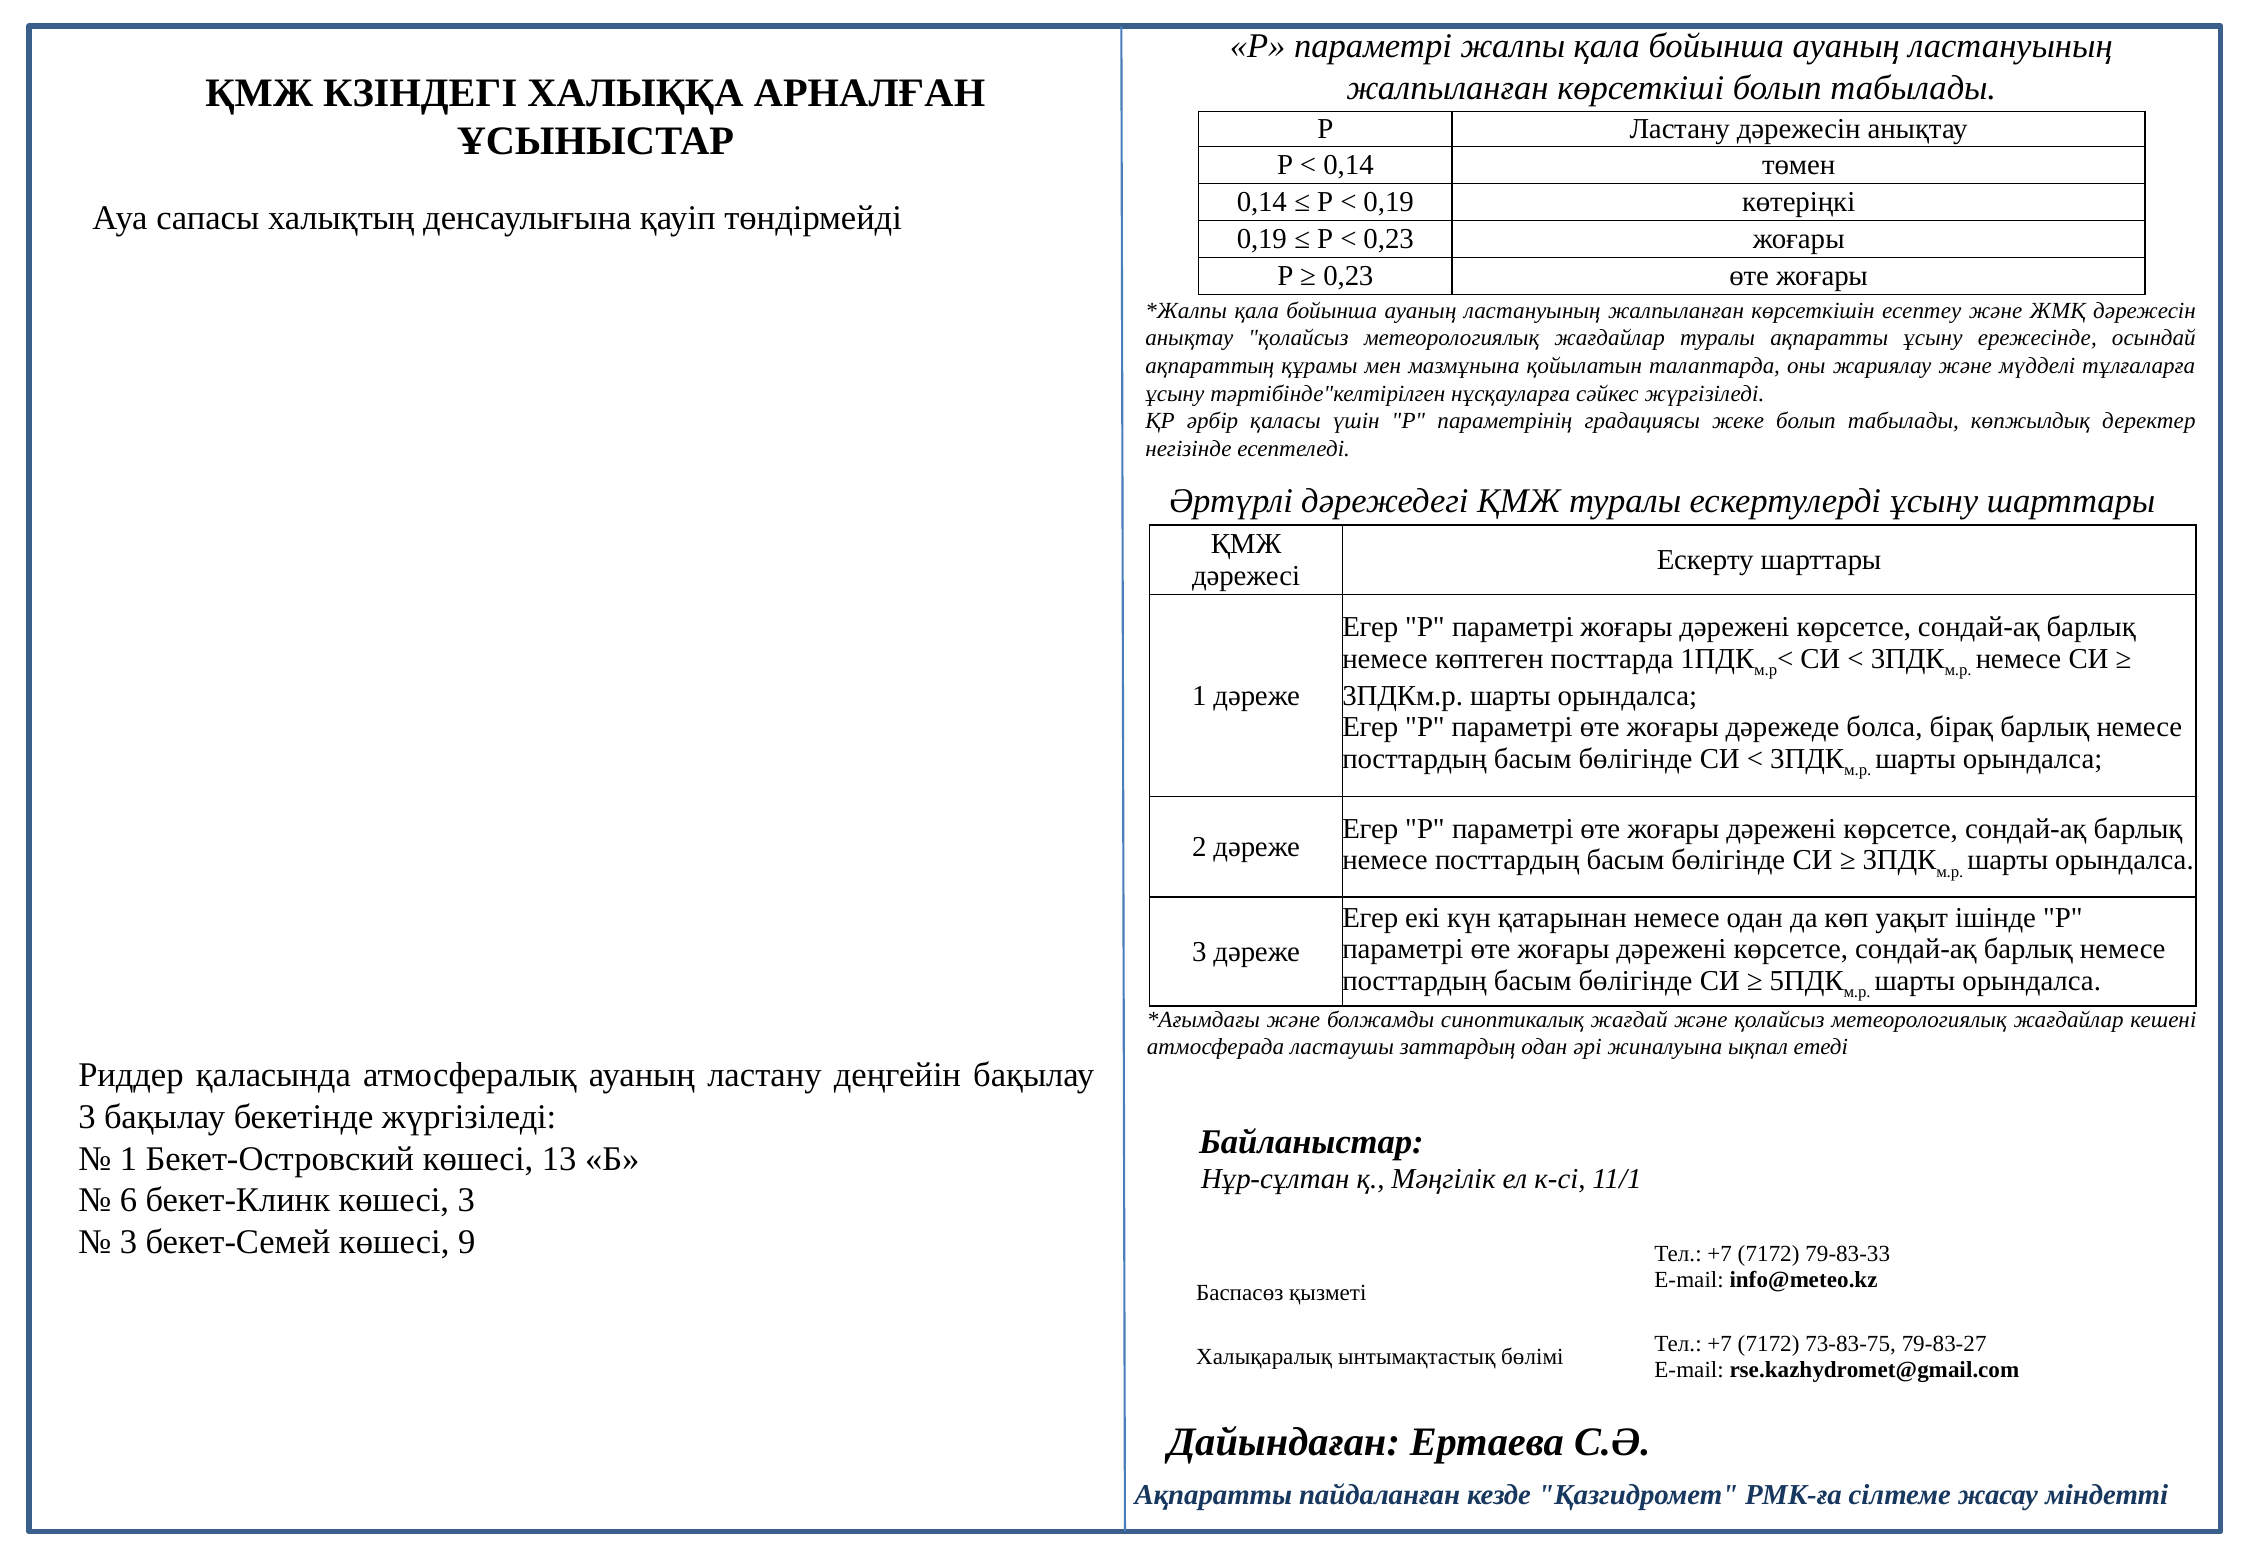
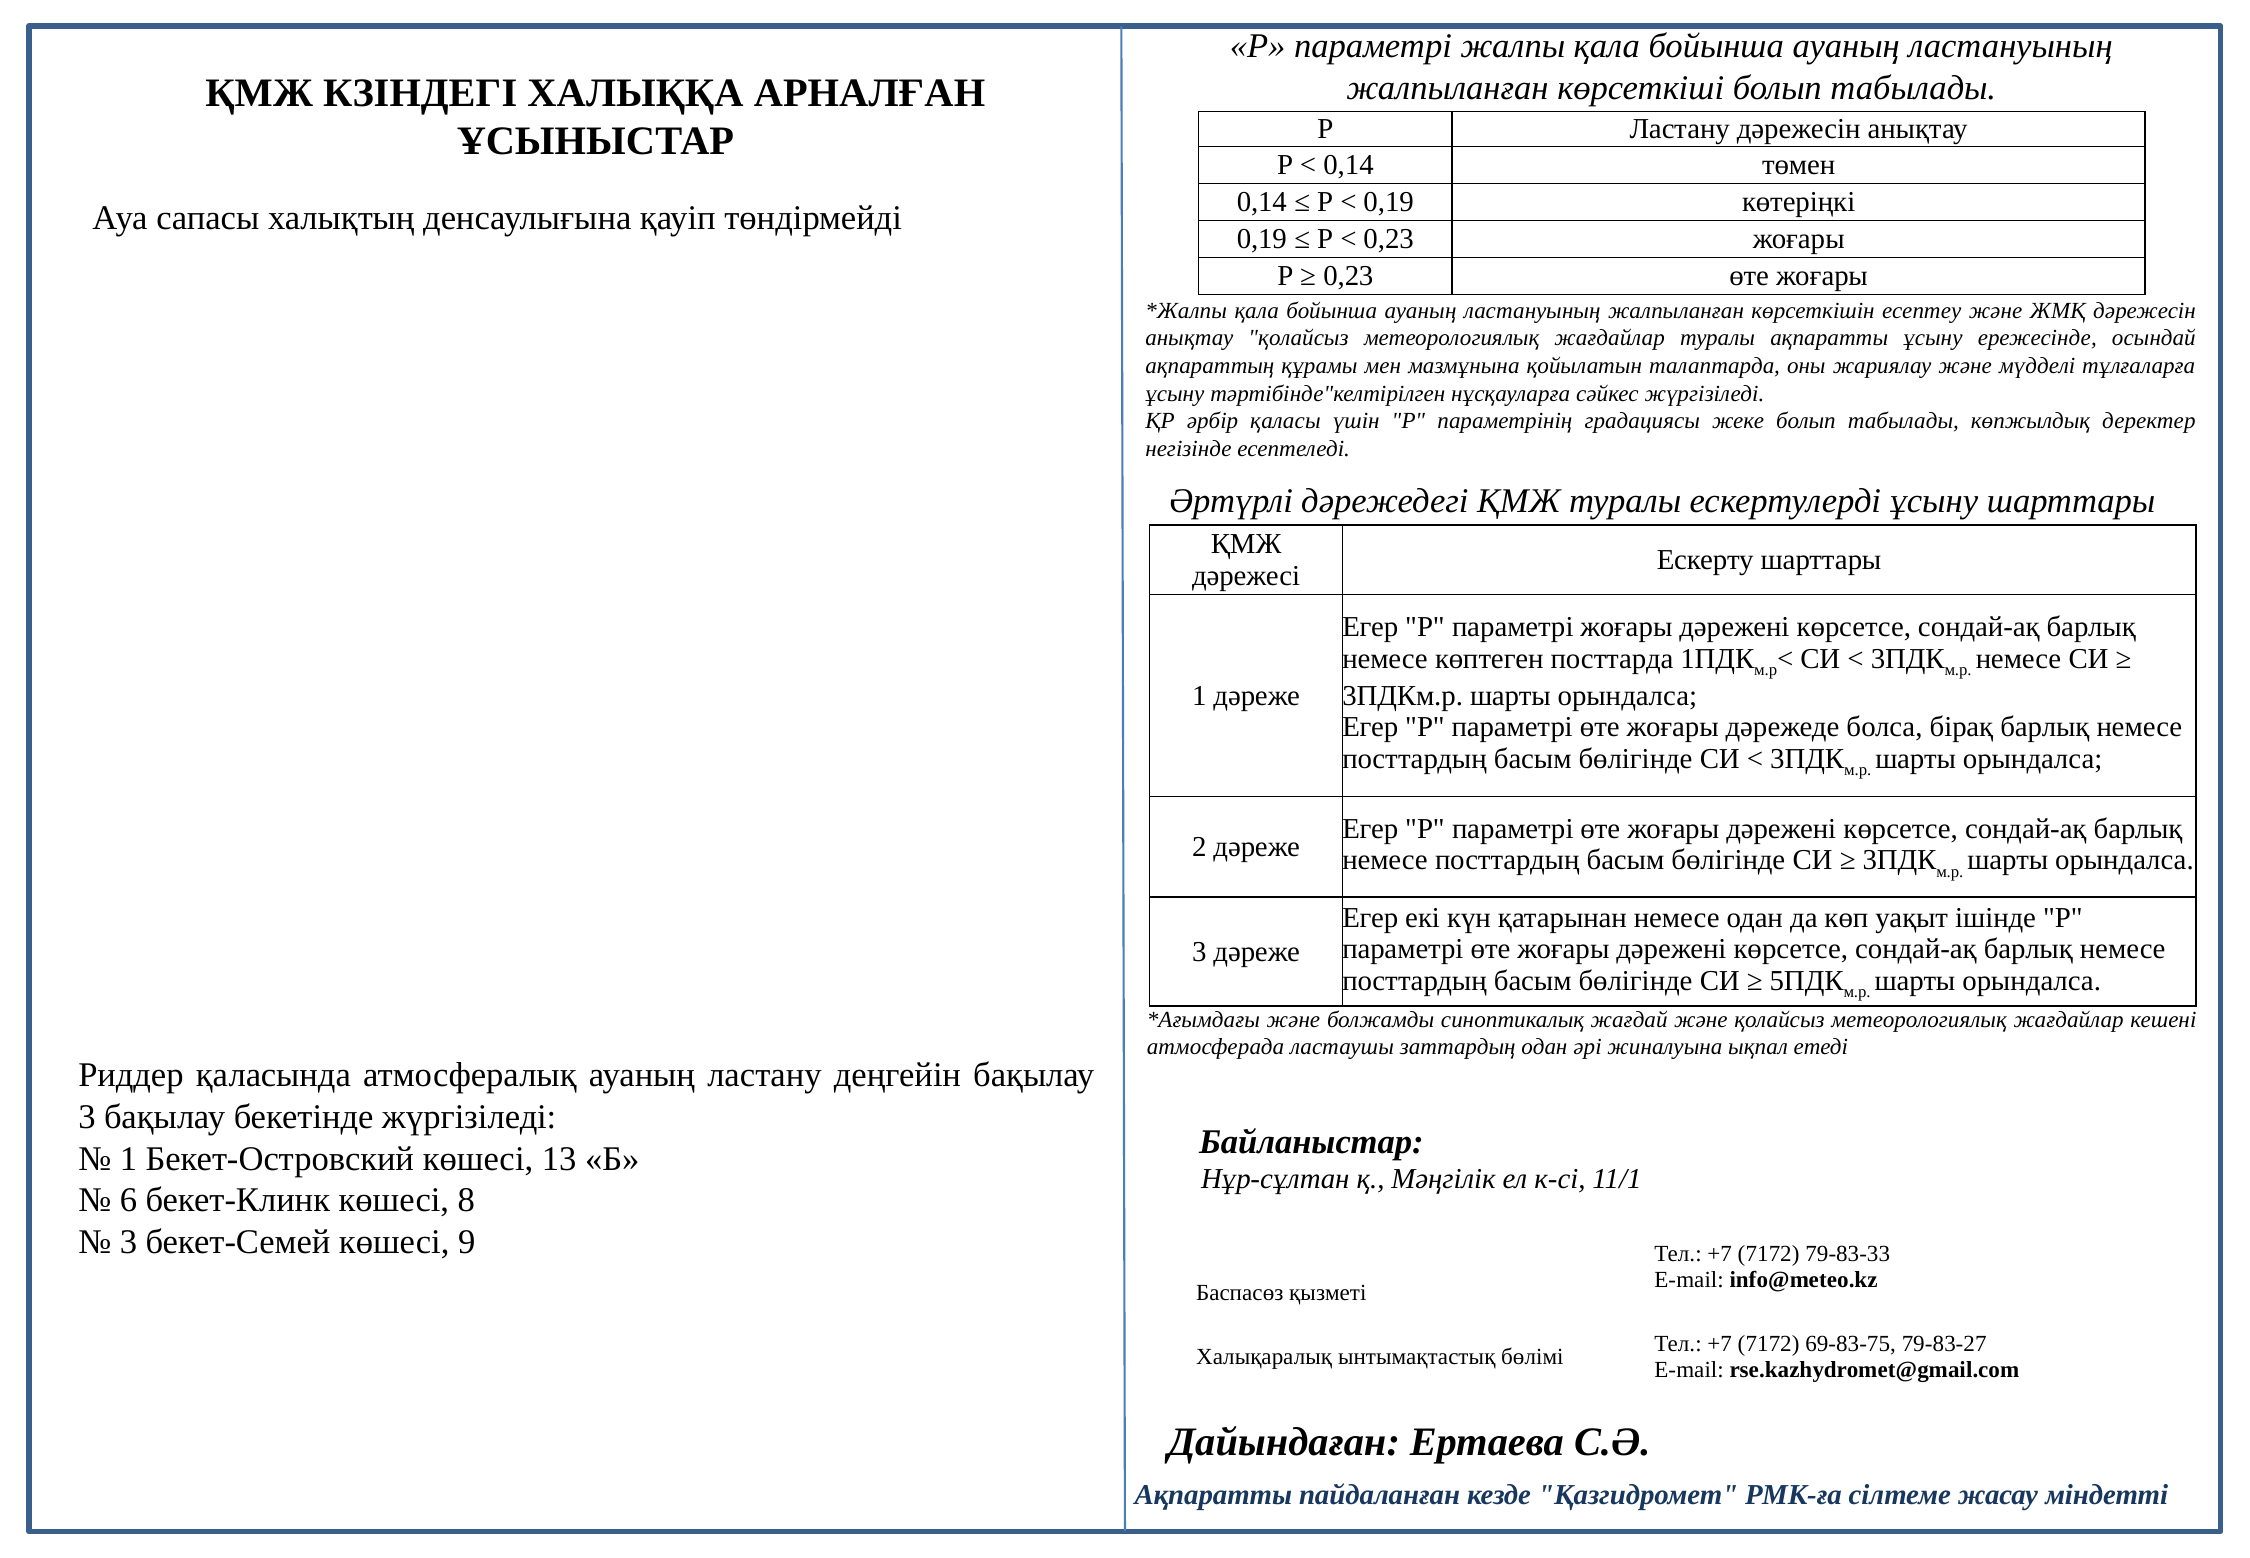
көшесі 3: 3 -> 8
73-83-75: 73-83-75 -> 69-83-75
